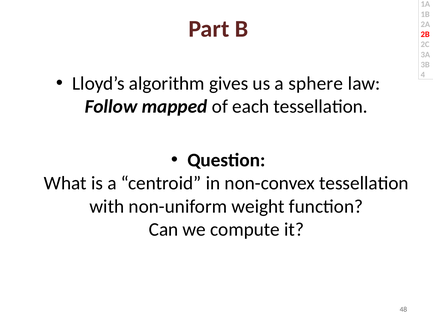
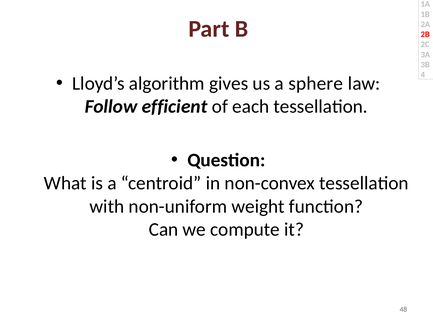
mapped: mapped -> efficient
